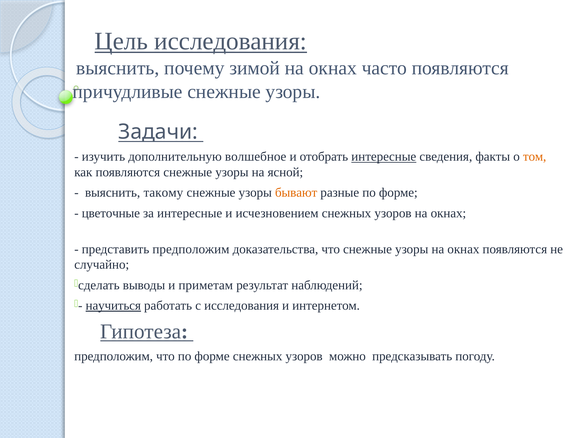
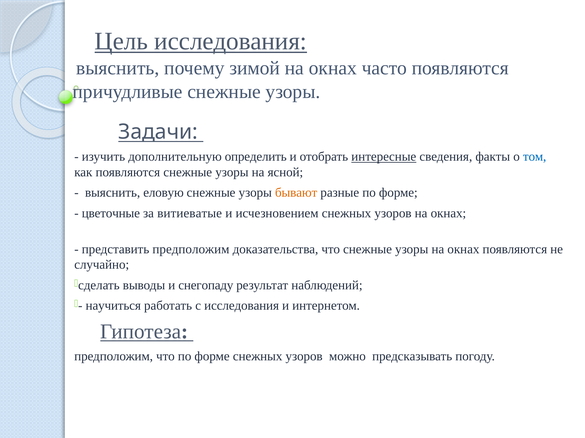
волшебное: волшебное -> определить
том colour: orange -> blue
такому: такому -> еловую
за интересные: интересные -> витиеватые
приметам: приметам -> снегопаду
научиться underline: present -> none
